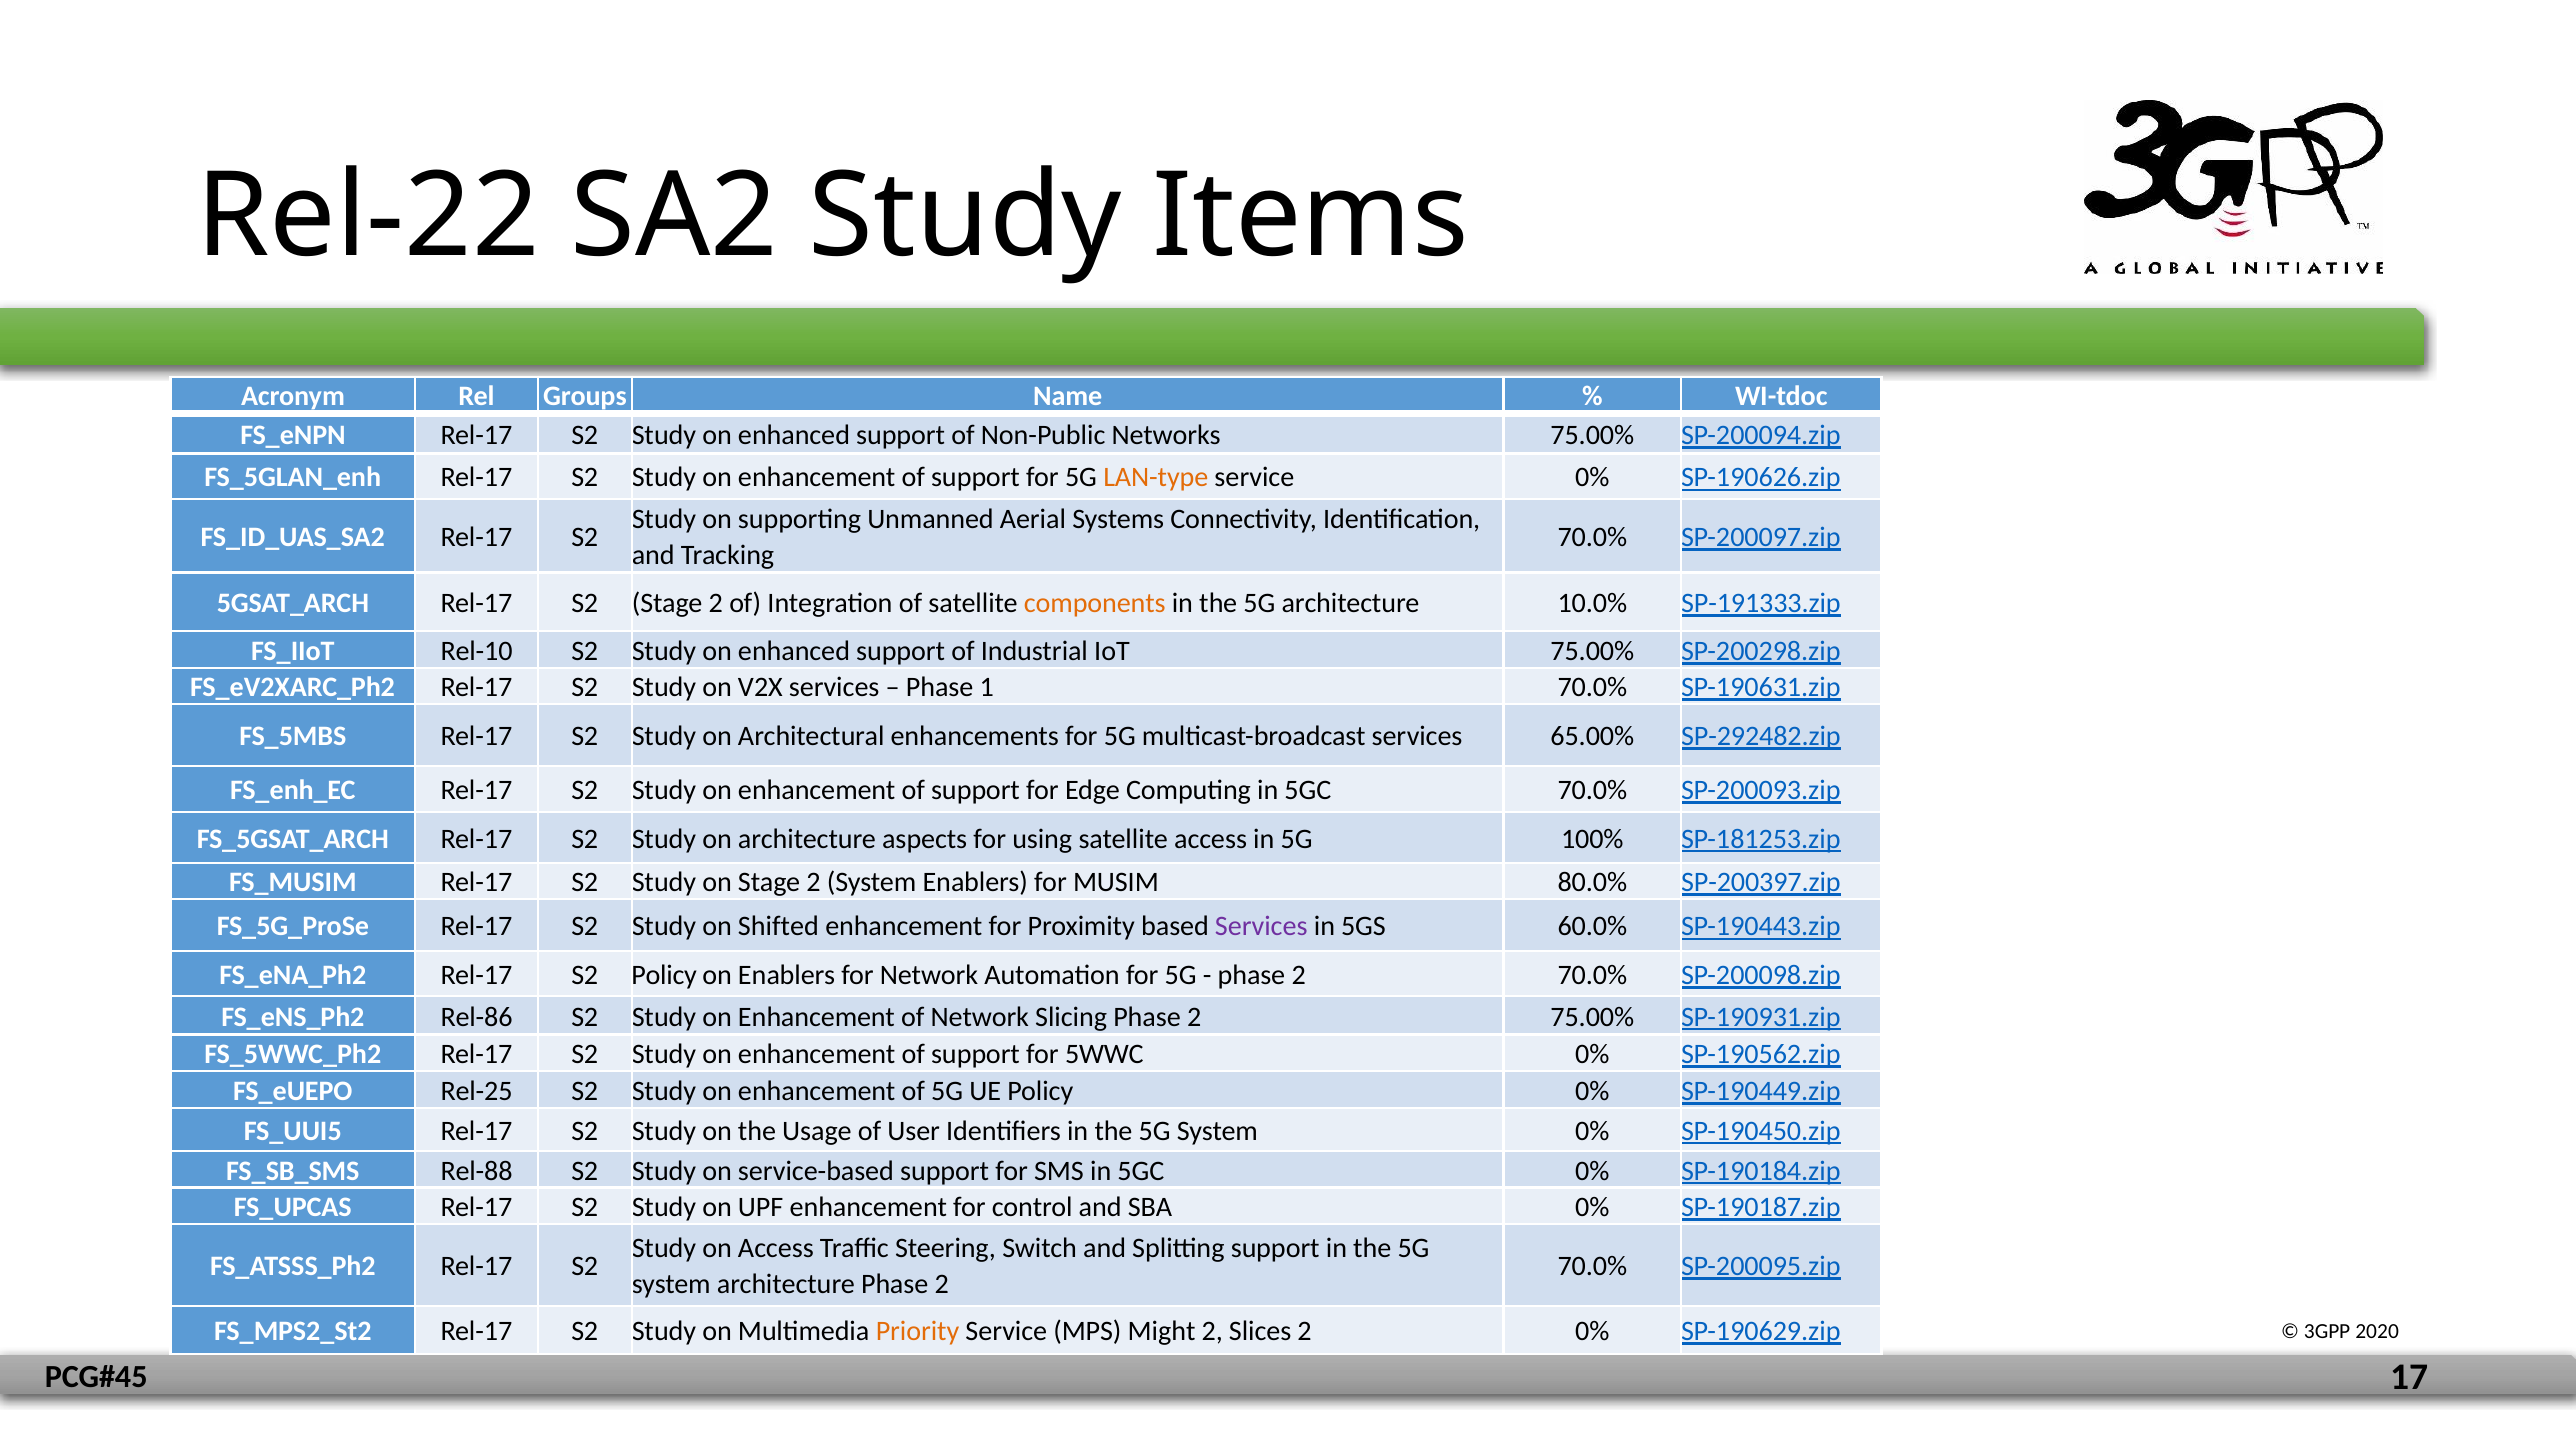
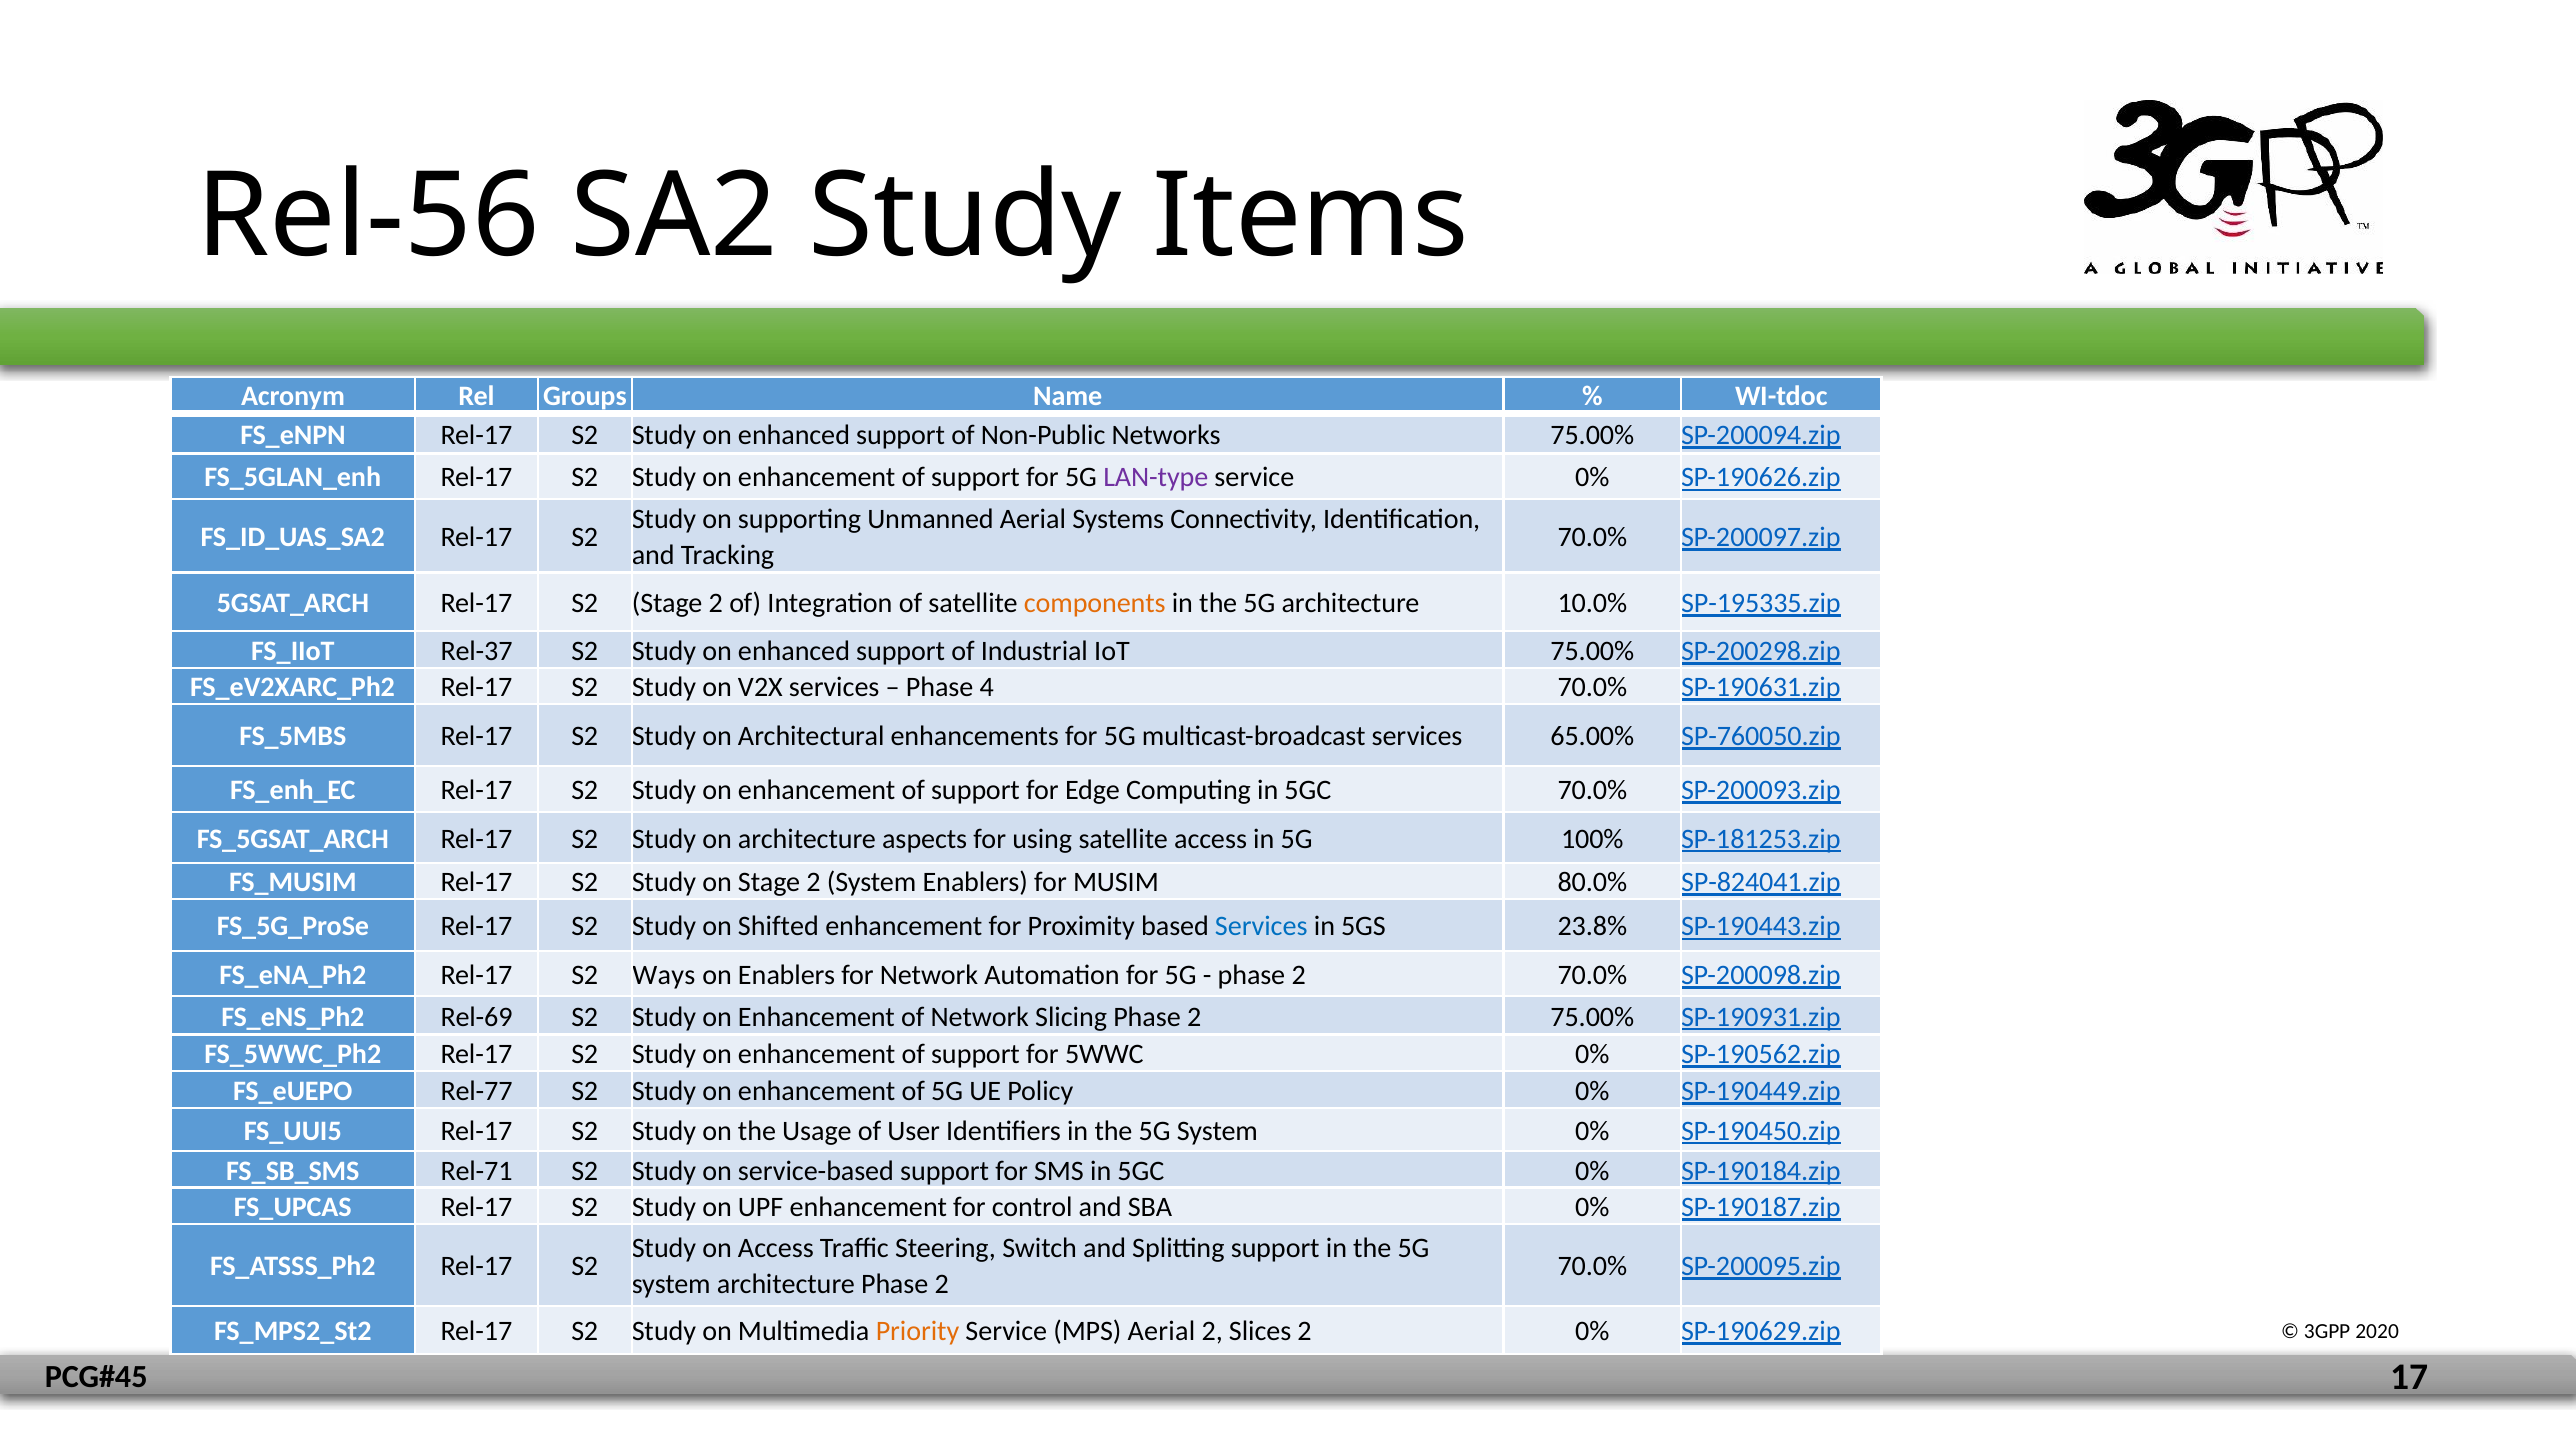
Rel-22: Rel-22 -> Rel-56
LAN-type colour: orange -> purple
SP-191333.zip: SP-191333.zip -> SP-195335.zip
Rel-10: Rel-10 -> Rel-37
1: 1 -> 4
SP-292482.zip: SP-292482.zip -> SP-760050.zip
SP-200397.zip: SP-200397.zip -> SP-824041.zip
Services at (1261, 927) colour: purple -> blue
60.0%: 60.0% -> 23.8%
S2 Policy: Policy -> Ways
Rel-86: Rel-86 -> Rel-69
Rel-25: Rel-25 -> Rel-77
Rel-88: Rel-88 -> Rel-71
MPS Might: Might -> Aerial
